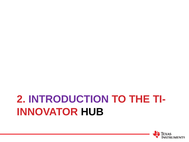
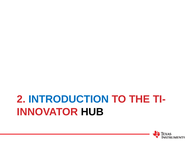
INTRODUCTION colour: purple -> blue
